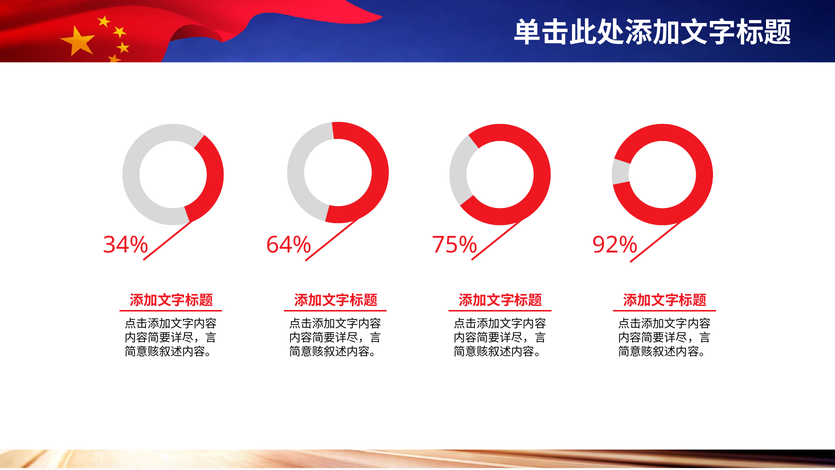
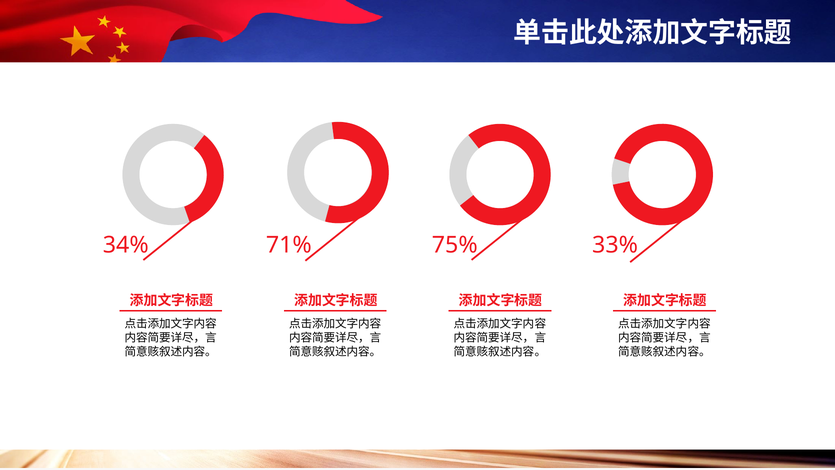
64%: 64% -> 71%
92%: 92% -> 33%
